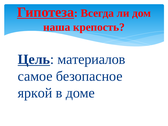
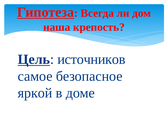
материалов: материалов -> источников
